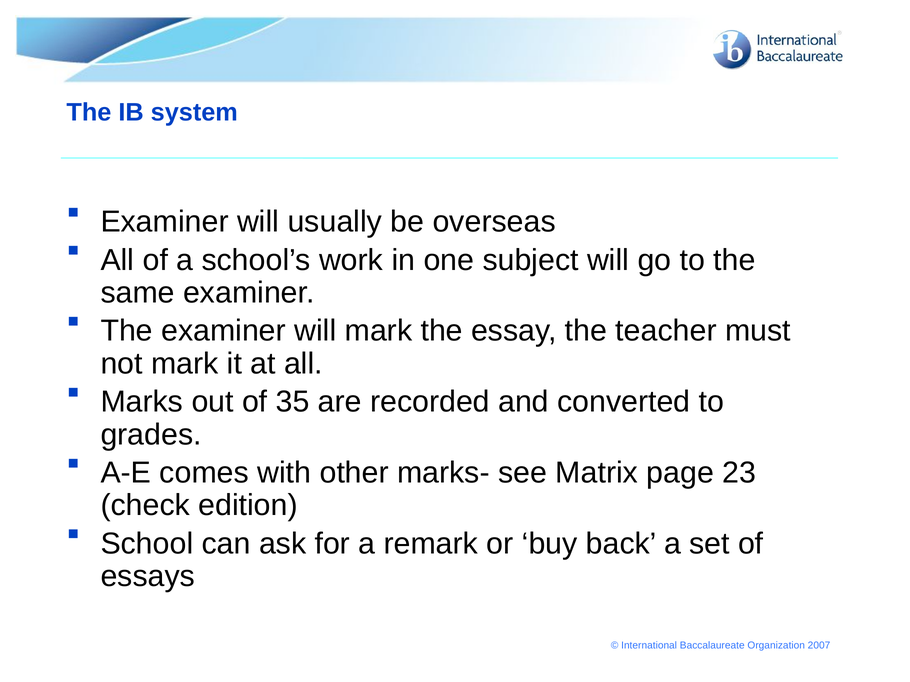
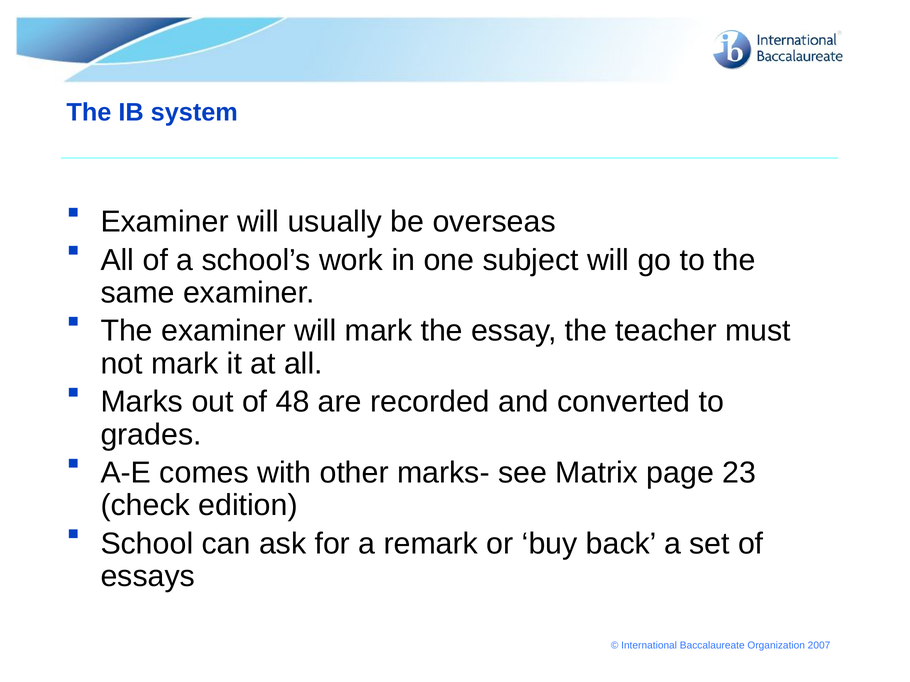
35: 35 -> 48
